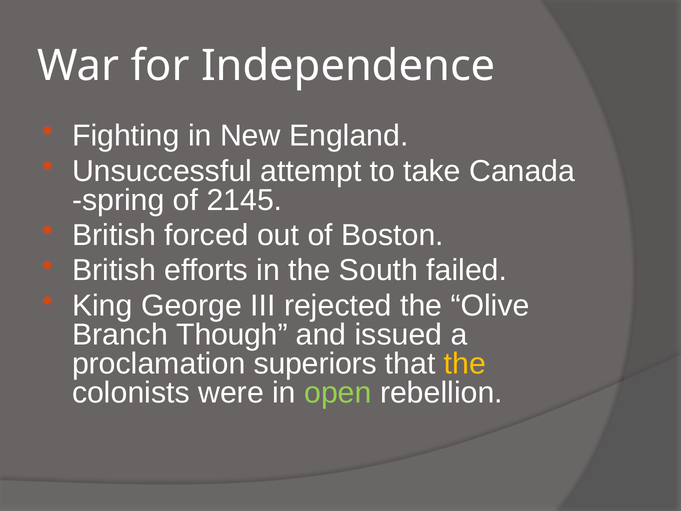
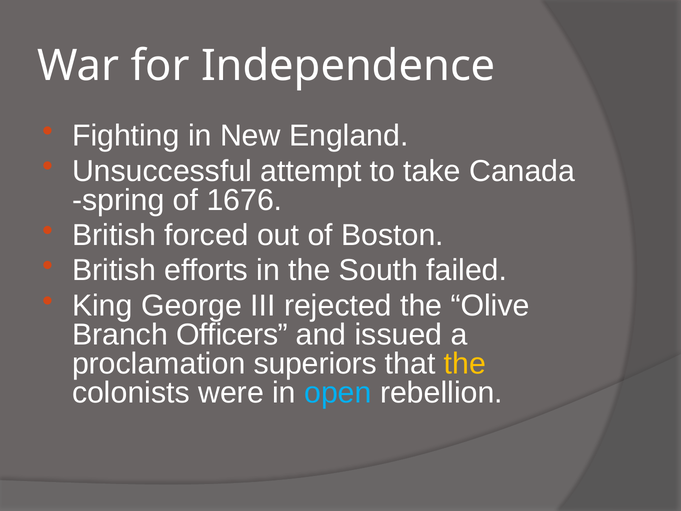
2145: 2145 -> 1676
Though: Though -> Officers
open colour: light green -> light blue
